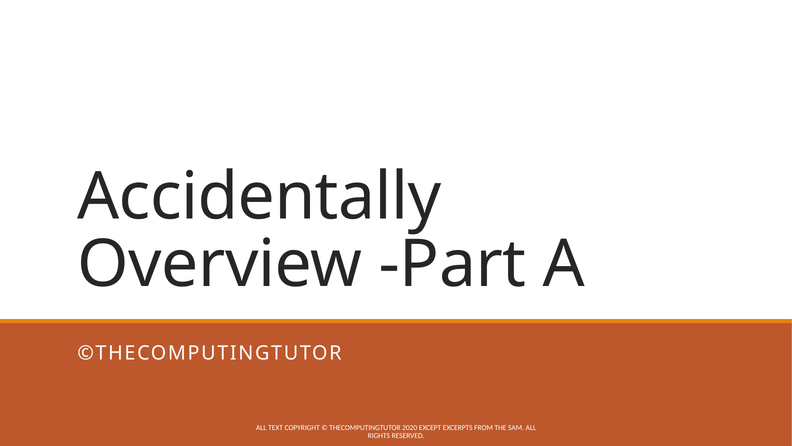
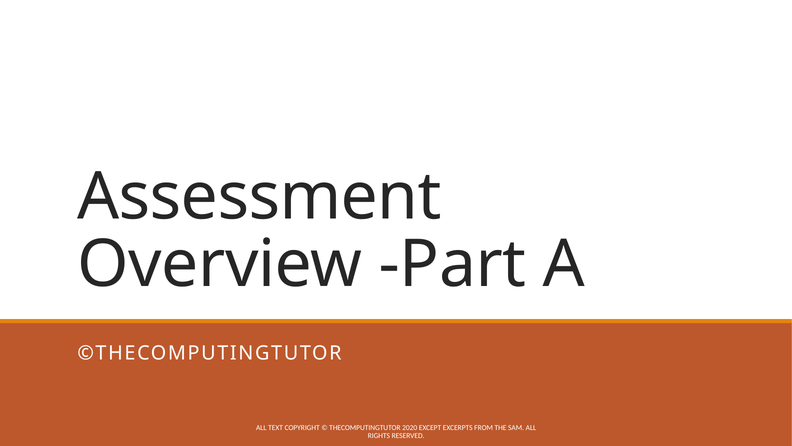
Accidentally: Accidentally -> Assessment
